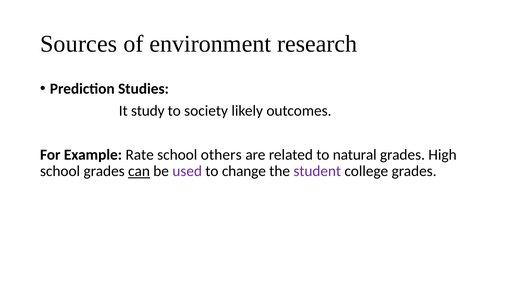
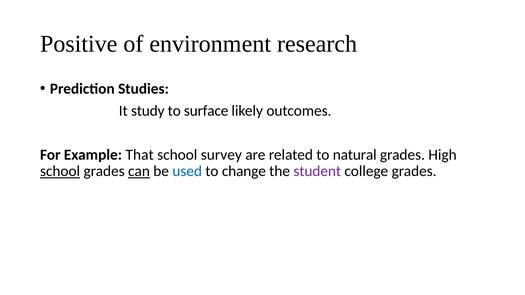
Sources: Sources -> Positive
society: society -> surface
Rate: Rate -> That
others: others -> survey
school at (60, 171) underline: none -> present
used colour: purple -> blue
